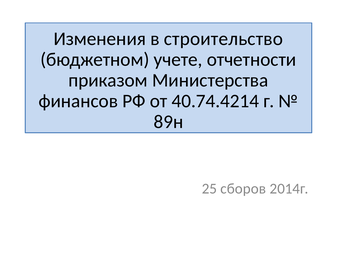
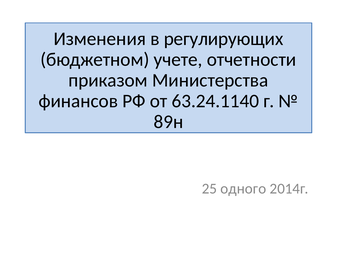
строительство: строительство -> регулирующих
40.74.4214: 40.74.4214 -> 63.24.1140
сборов: сборов -> одного
